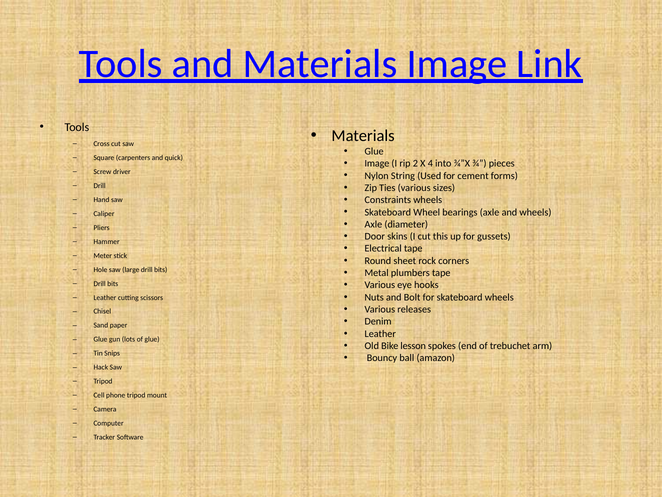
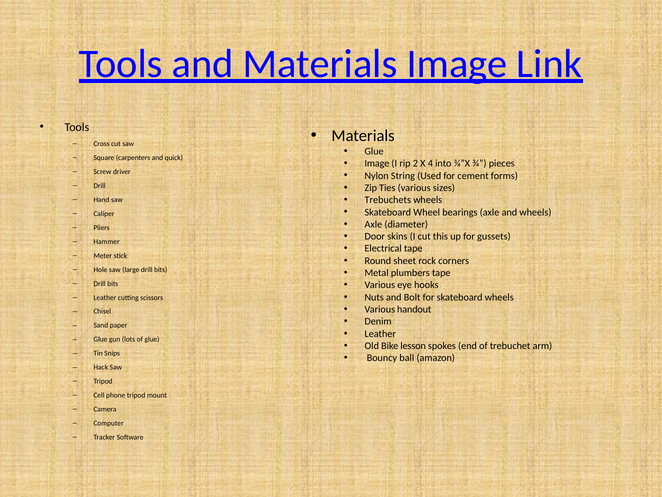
Constraints: Constraints -> Trebuchets
releases: releases -> handout
